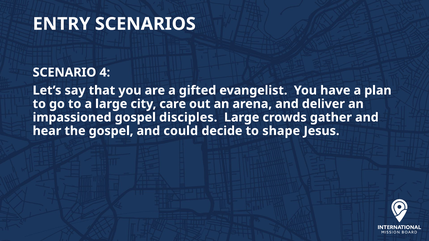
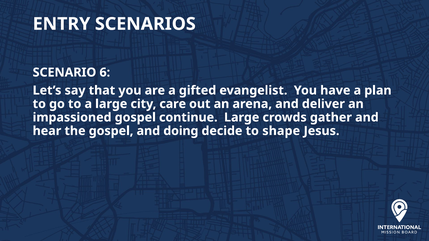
4: 4 -> 6
disciples: disciples -> continue
could: could -> doing
